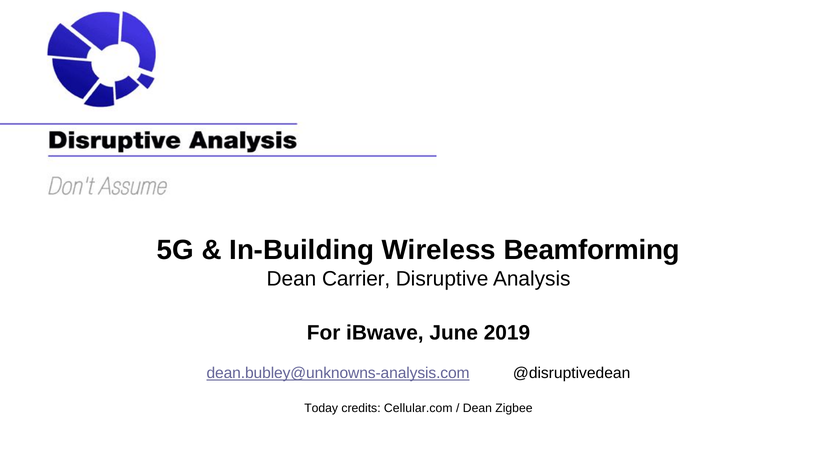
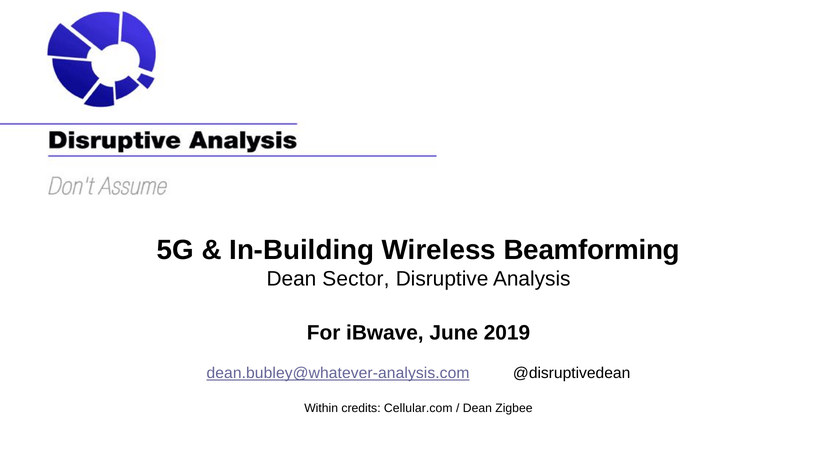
Carrier: Carrier -> Sector
dean.bubley@unknowns-analysis.com: dean.bubley@unknowns-analysis.com -> dean.bubley@whatever-analysis.com
Today: Today -> Within
